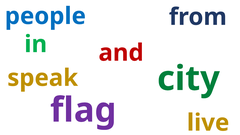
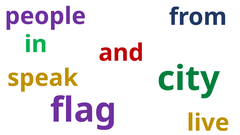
people colour: blue -> purple
